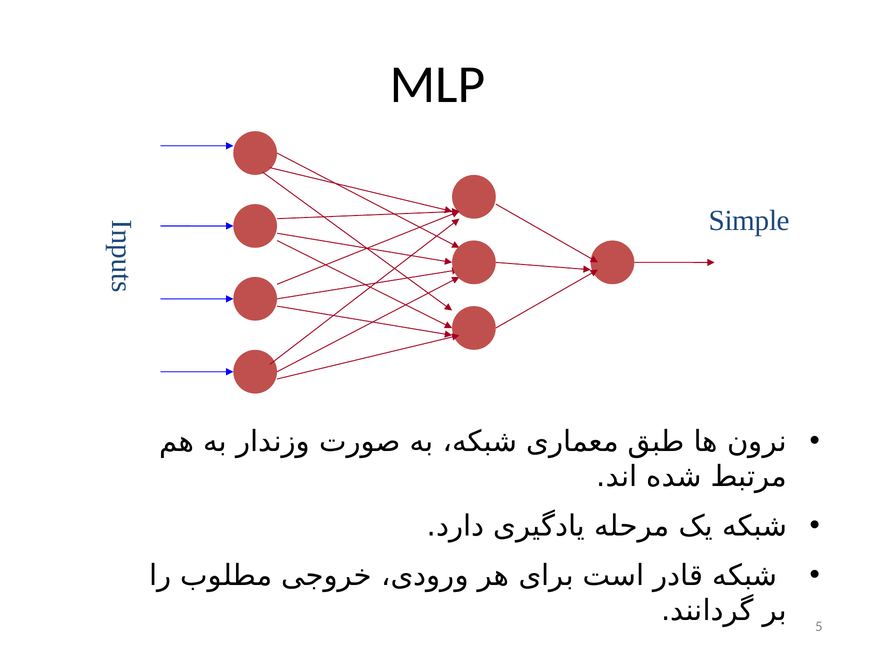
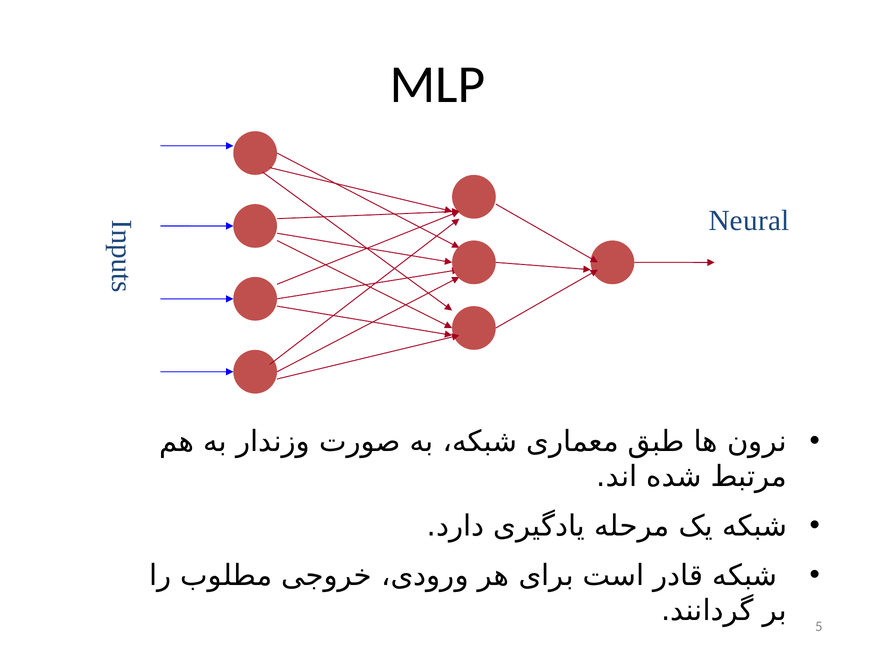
Simple: Simple -> Neural
